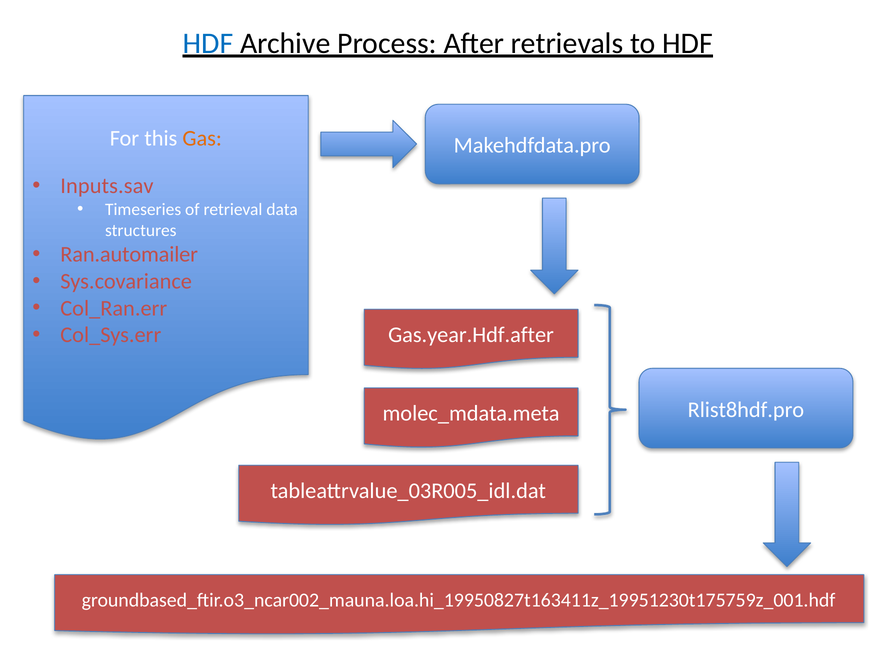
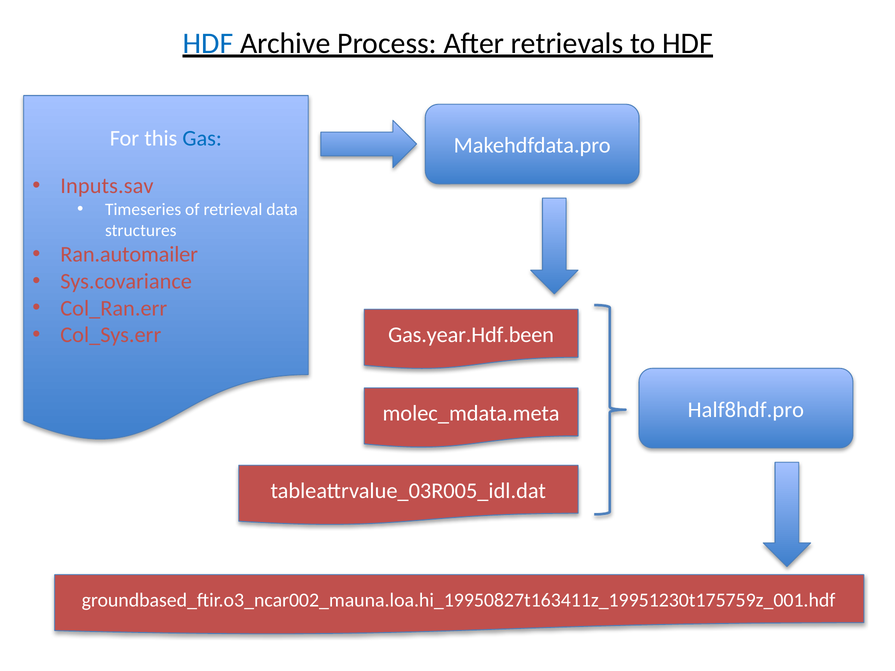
Gas colour: orange -> blue
Gas.year.Hdf.after: Gas.year.Hdf.after -> Gas.year.Hdf.been
Rlist8hdf.pro: Rlist8hdf.pro -> Half8hdf.pro
